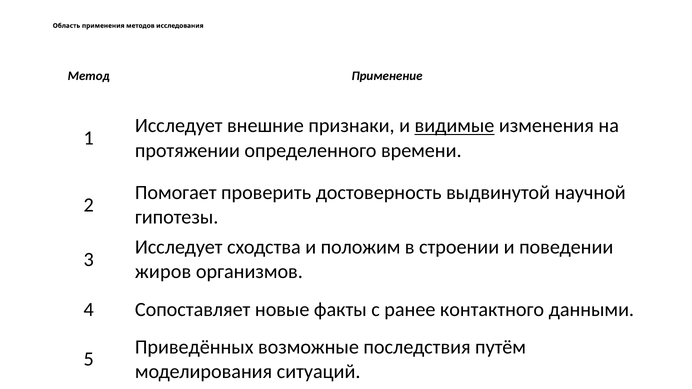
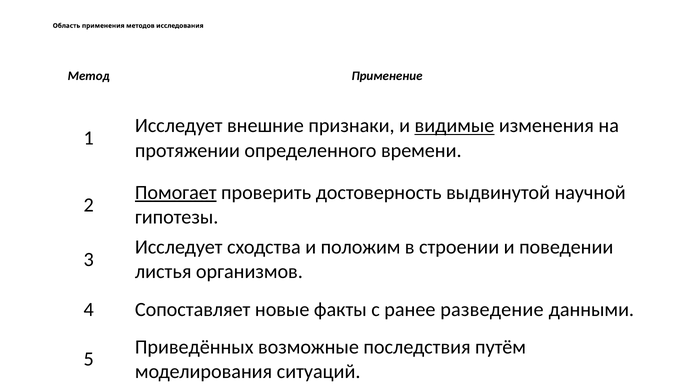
Помогает underline: none -> present
жиров: жиров -> листья
контактного: контактного -> разведение
